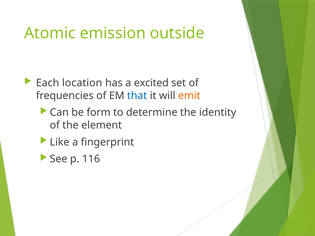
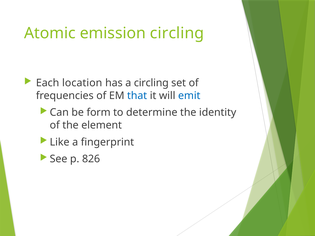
emission outside: outside -> circling
a excited: excited -> circling
emit colour: orange -> blue
116: 116 -> 826
